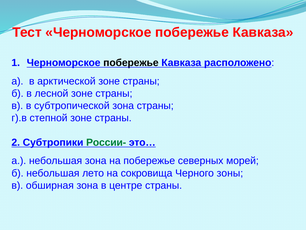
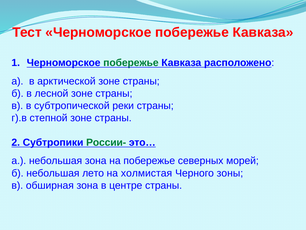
побережье at (131, 63) colour: black -> green
субтропической зона: зона -> реки
сокровища: сокровища -> холмистая
